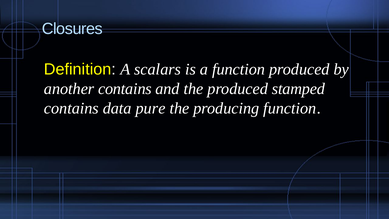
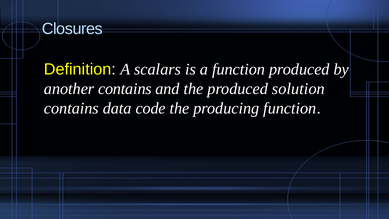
stamped: stamped -> solution
pure: pure -> code
